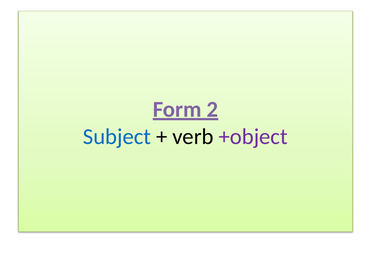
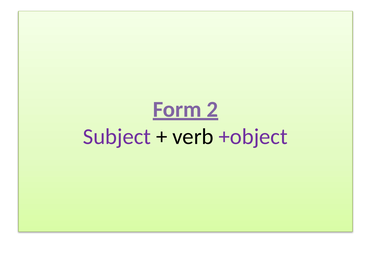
Subject colour: blue -> purple
